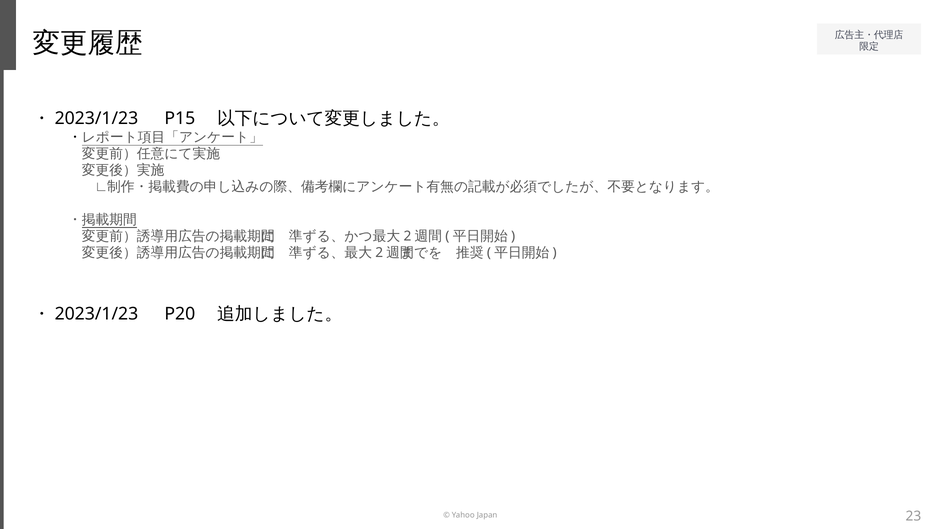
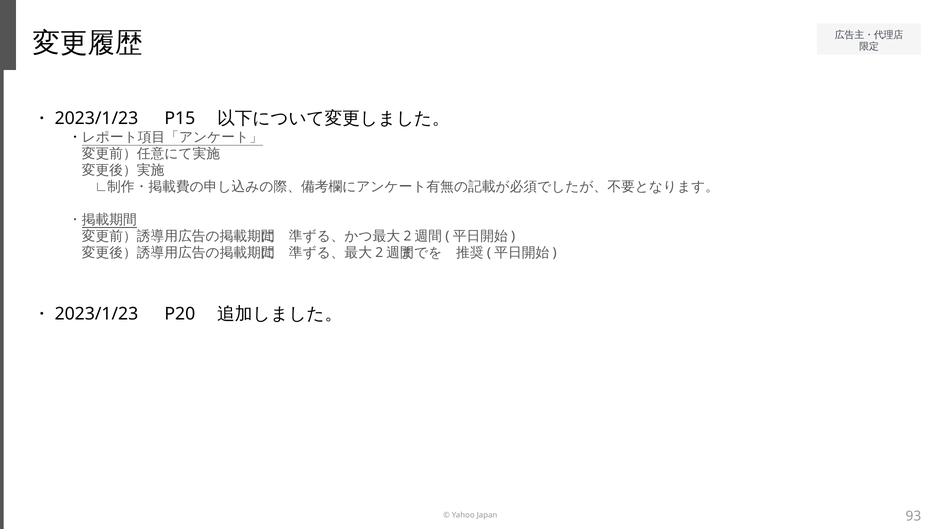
23: 23 -> 93
